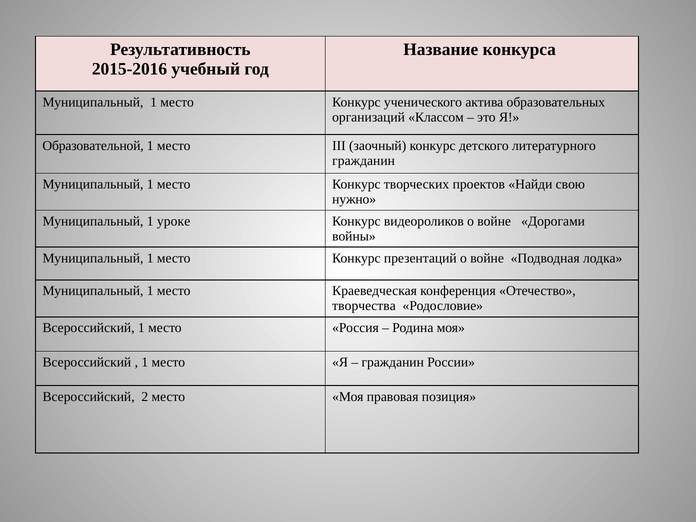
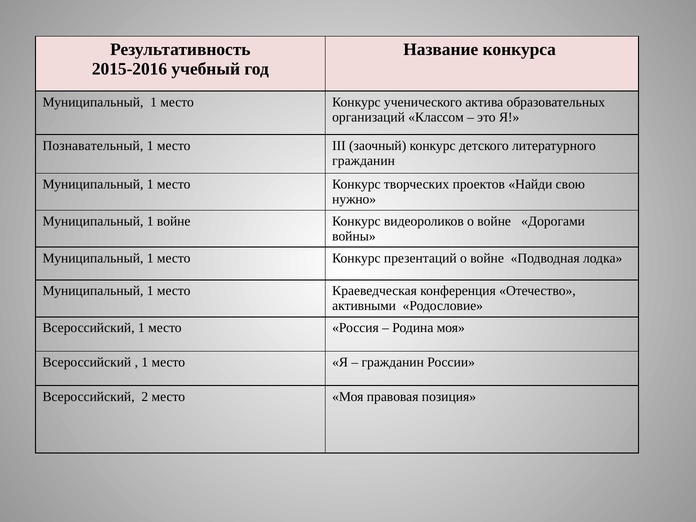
Образовательной: Образовательной -> Познавательный
1 уроке: уроке -> войне
творчества: творчества -> активными
